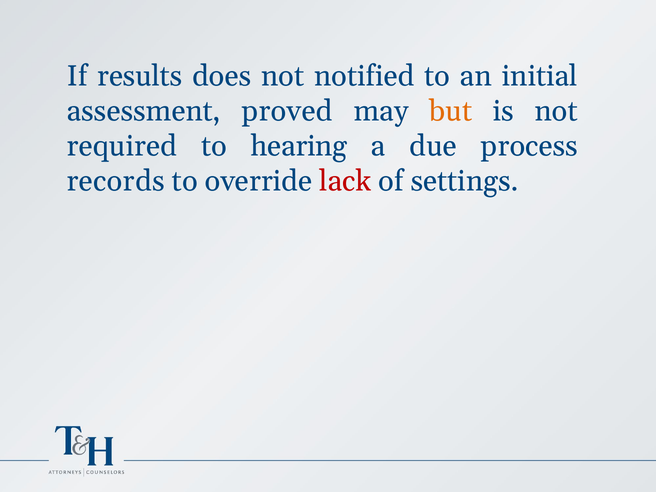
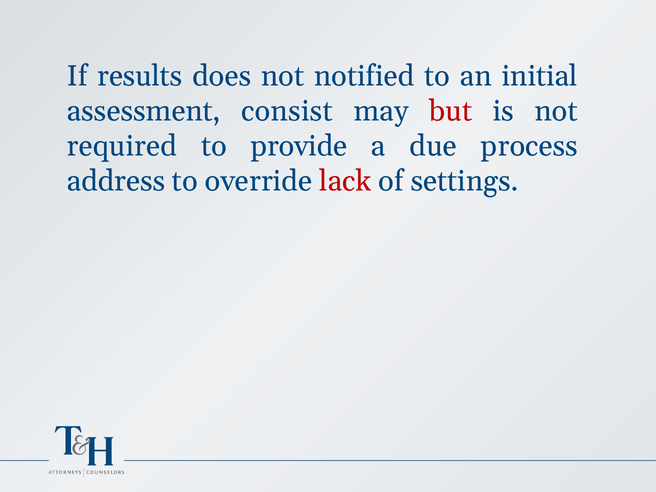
proved: proved -> consist
but colour: orange -> red
hearing: hearing -> provide
records: records -> address
